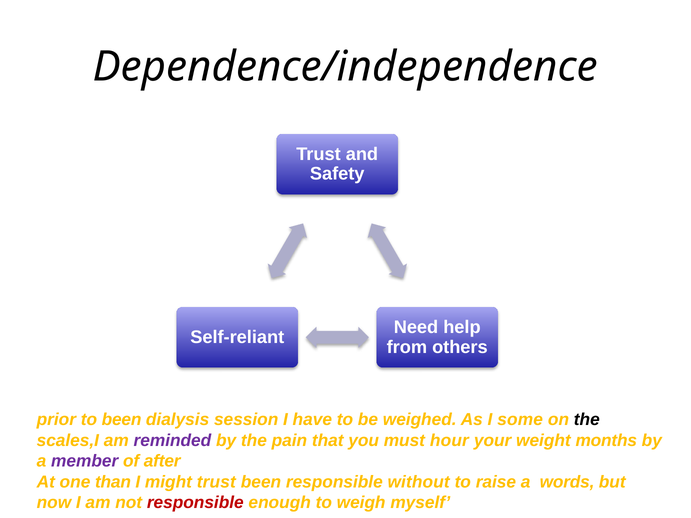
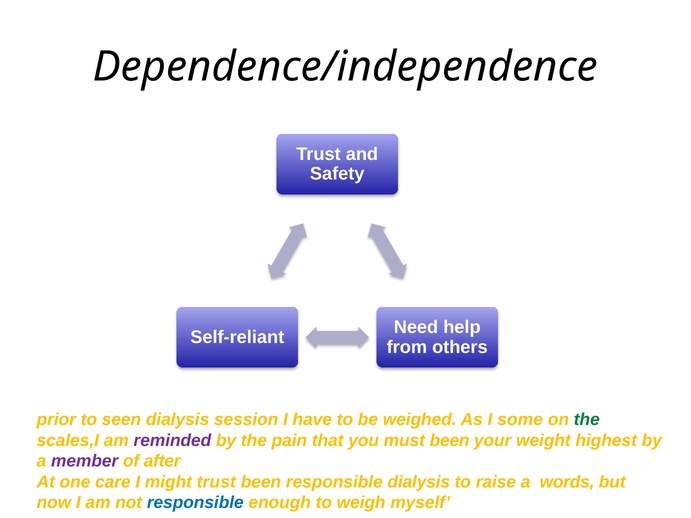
to been: been -> seen
the at (587, 420) colour: black -> green
must hour: hour -> been
months: months -> highest
than: than -> care
responsible without: without -> dialysis
responsible at (195, 503) colour: red -> blue
